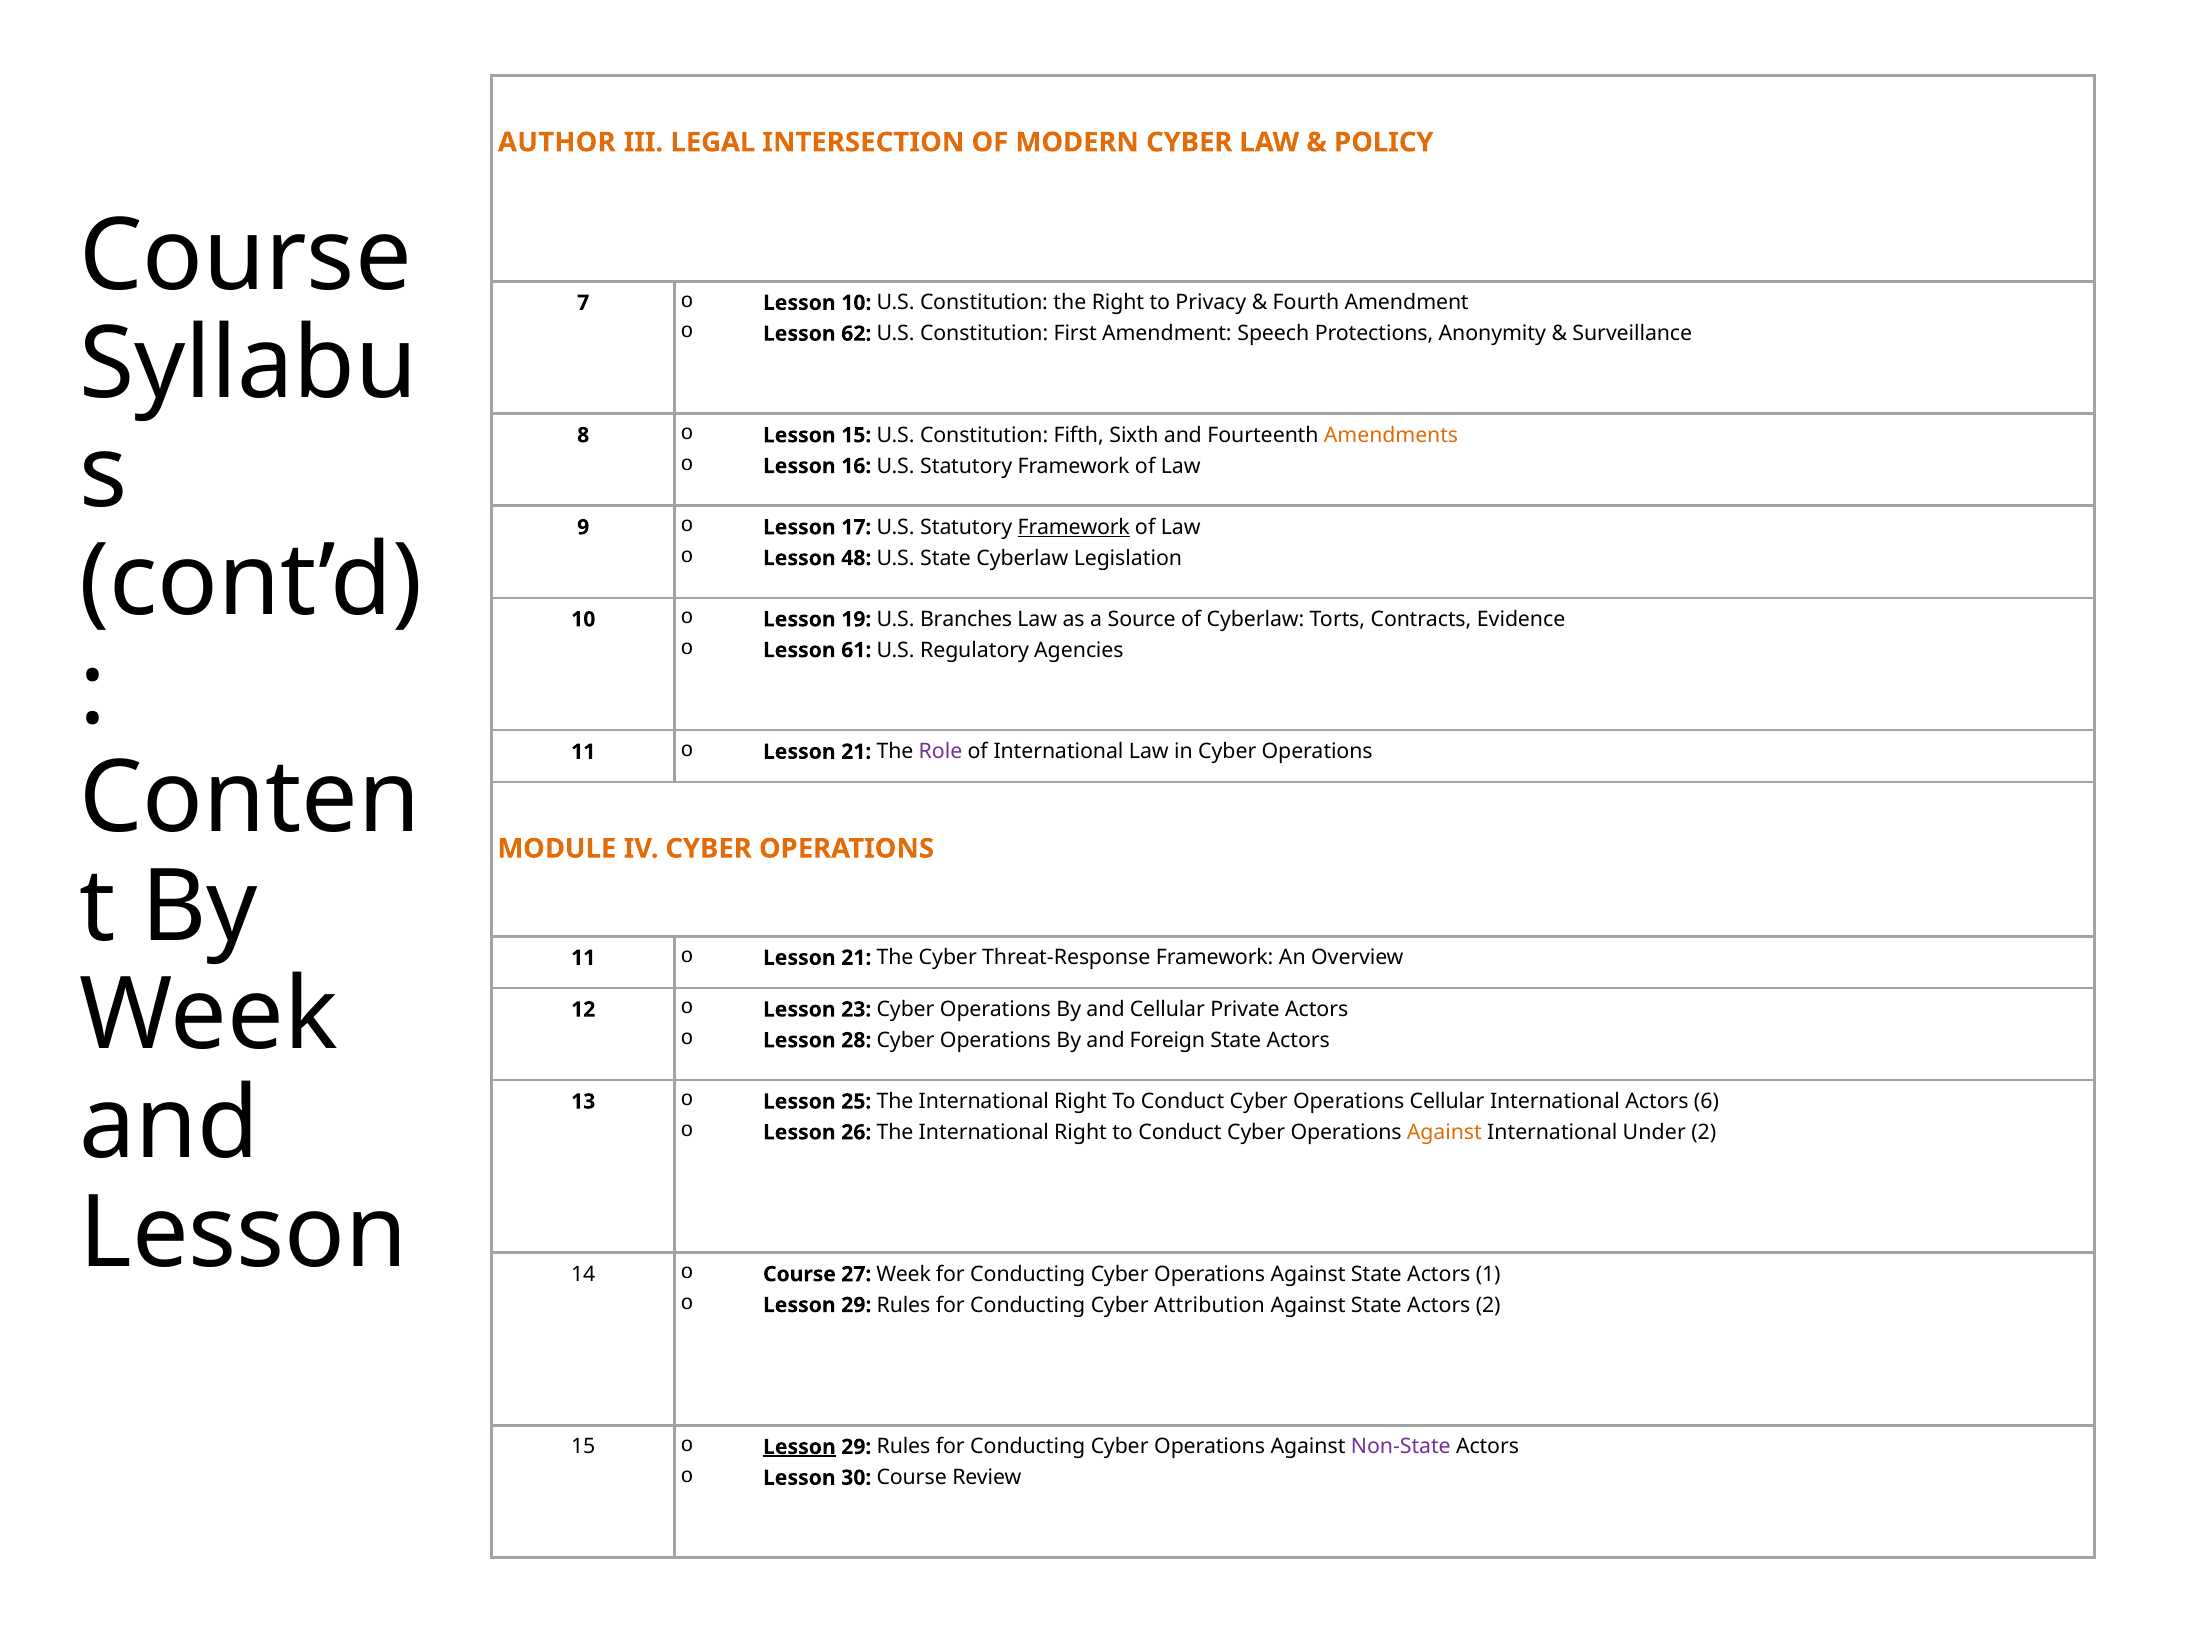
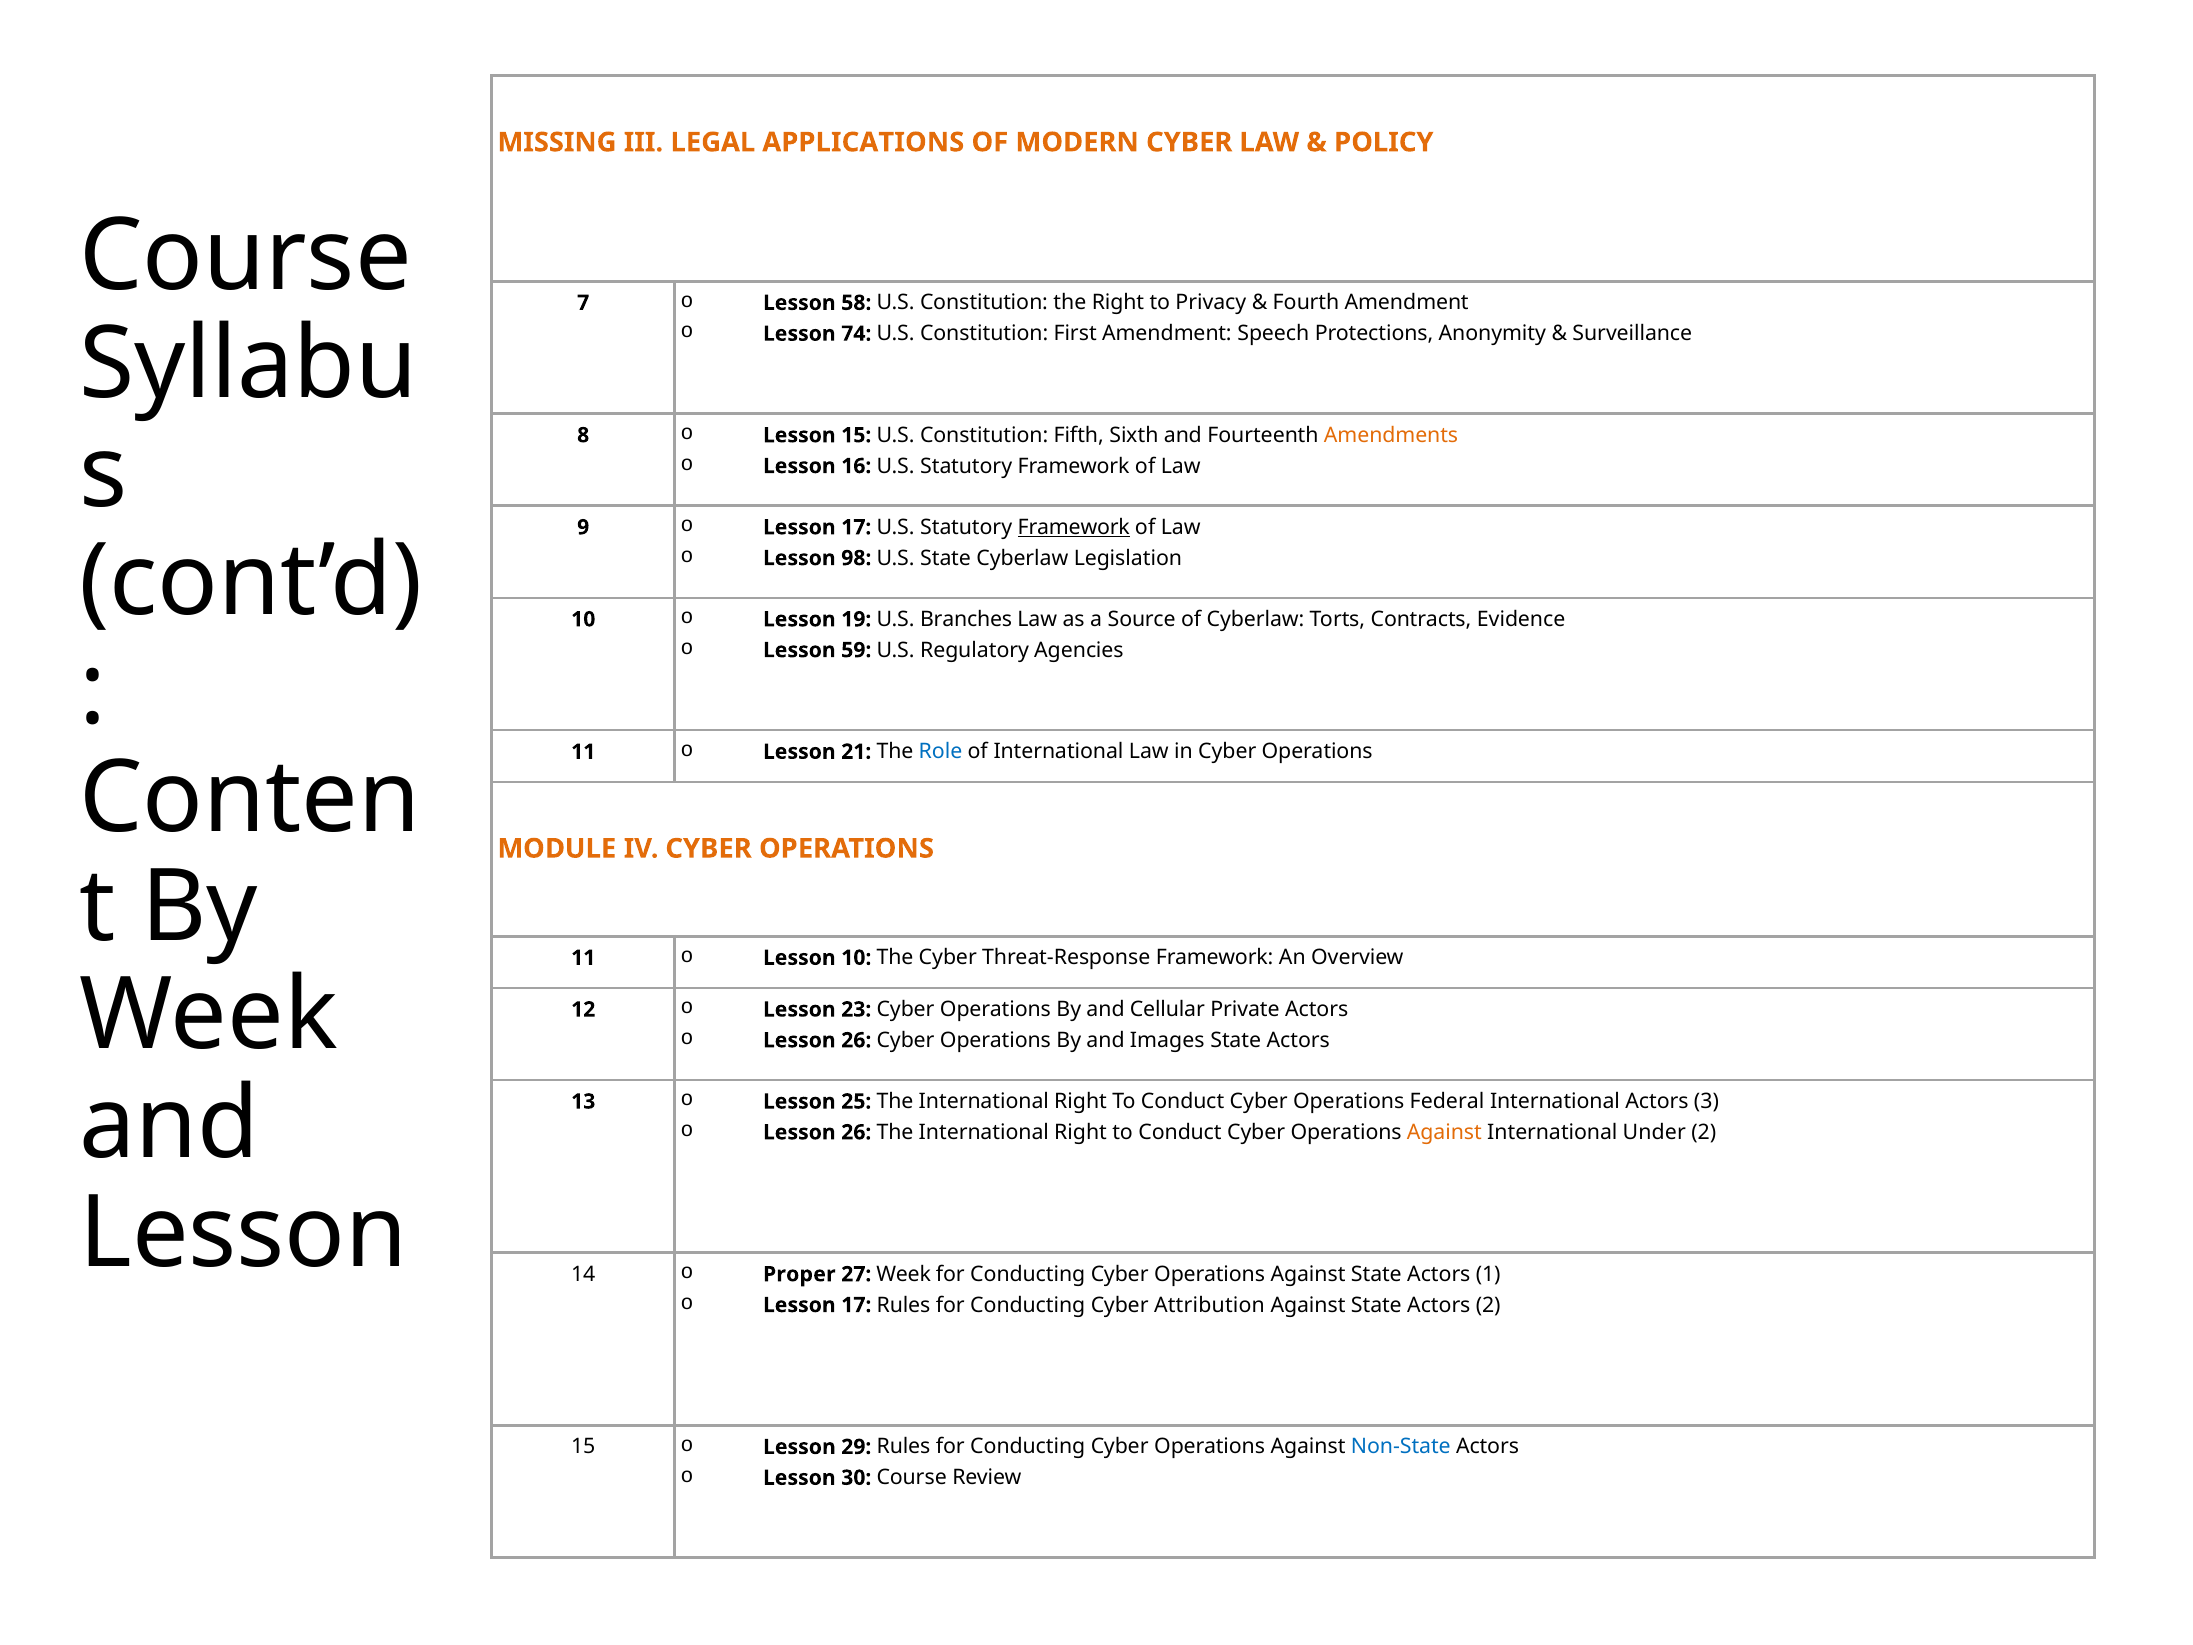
AUTHOR: AUTHOR -> MISSING
INTERSECTION: INTERSECTION -> APPLICATIONS
Lesson 10: 10 -> 58
62: 62 -> 74
48: 48 -> 98
61: 61 -> 59
Role colour: purple -> blue
21 at (856, 958): 21 -> 10
28 at (856, 1040): 28 -> 26
Foreign: Foreign -> Images
Operations Cellular: Cellular -> Federal
6: 6 -> 3
Course at (799, 1274): Course -> Proper
29 at (856, 1305): 29 -> 17
Lesson at (799, 1447) underline: present -> none
Non-State colour: purple -> blue
